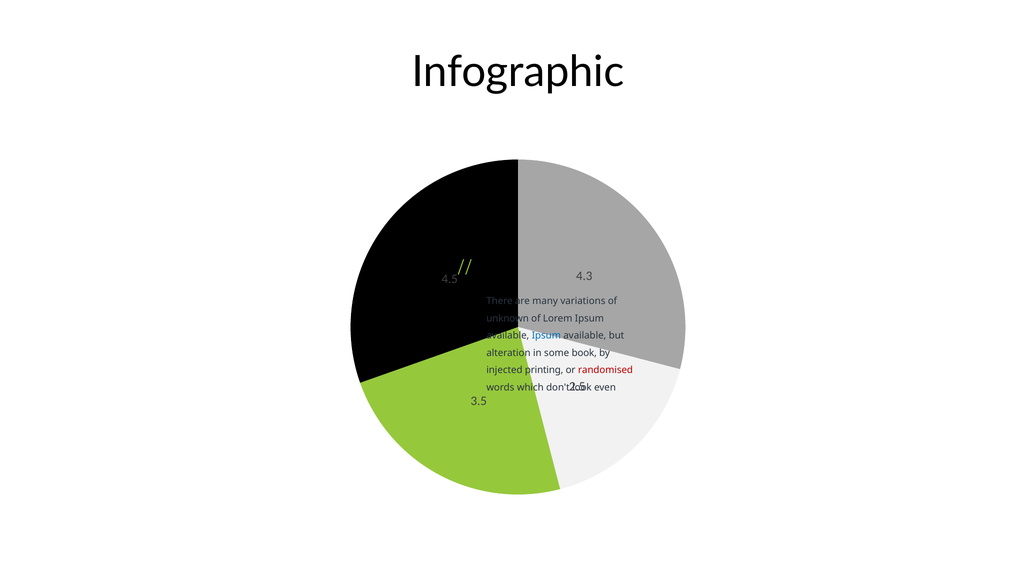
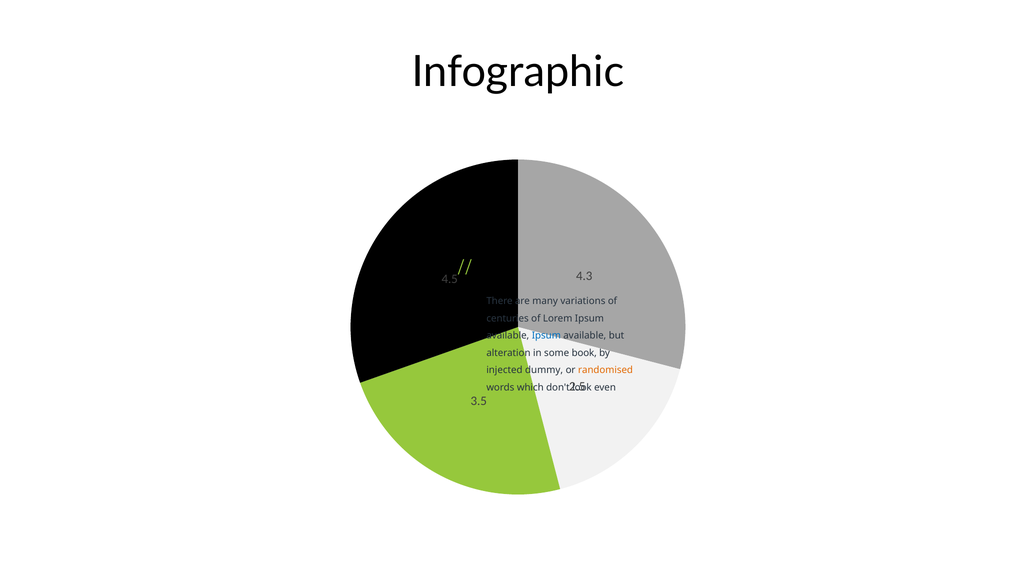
unknown: unknown -> centuries
printing: printing -> dummy
randomised colour: red -> orange
